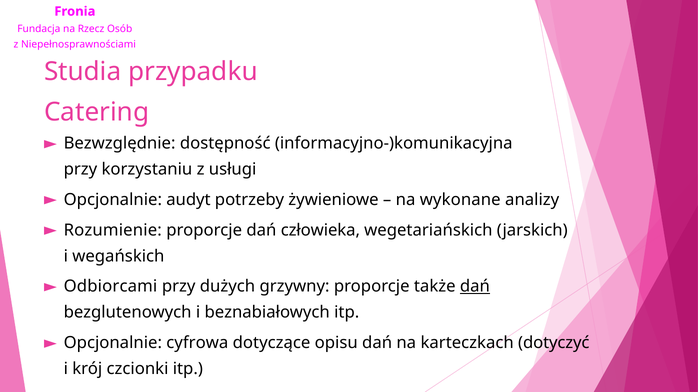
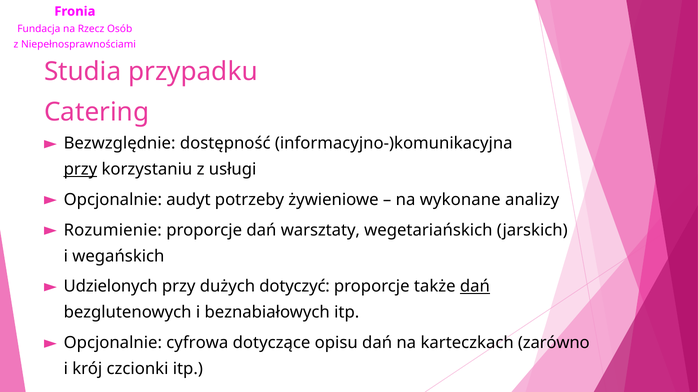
przy at (80, 170) underline: none -> present
człowieka: człowieka -> warsztaty
Odbiorcami: Odbiorcami -> Udzielonych
grzywny: grzywny -> dotyczyć
dotyczyć: dotyczyć -> zarówno
